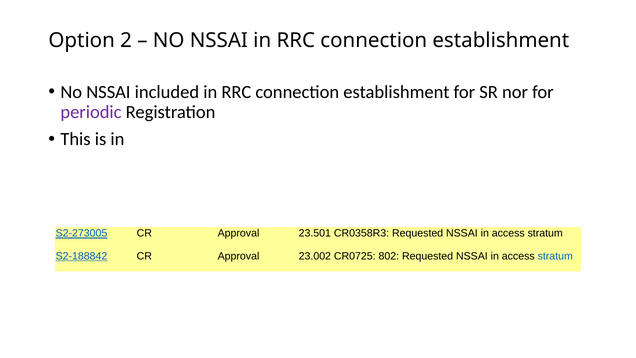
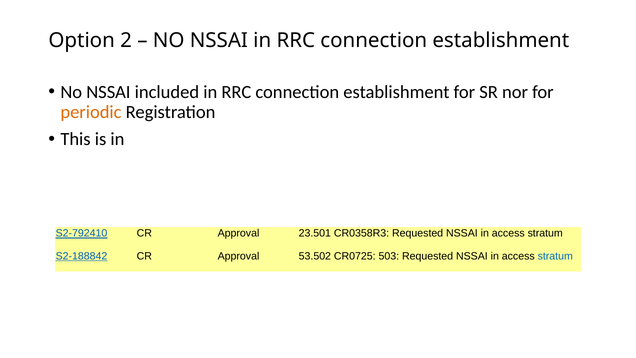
periodic colour: purple -> orange
S2-273005: S2-273005 -> S2-792410
23.002: 23.002 -> 53.502
802: 802 -> 503
